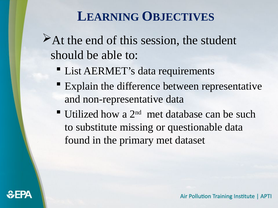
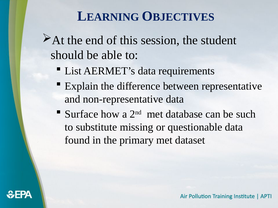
Utilized: Utilized -> Surface
